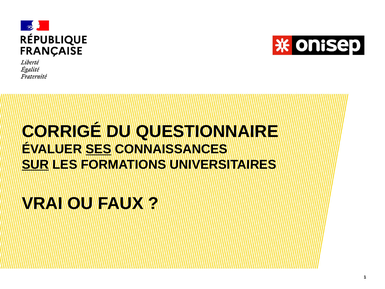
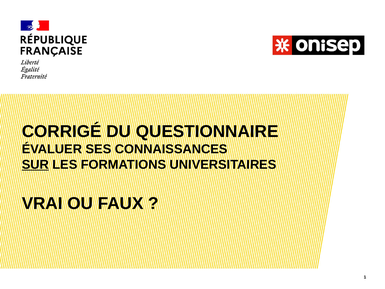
SES underline: present -> none
